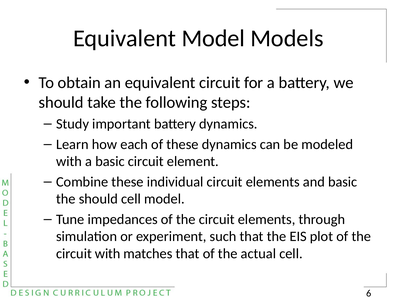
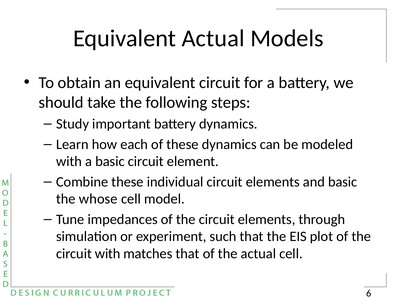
Equivalent Model: Model -> Actual
the should: should -> whose
